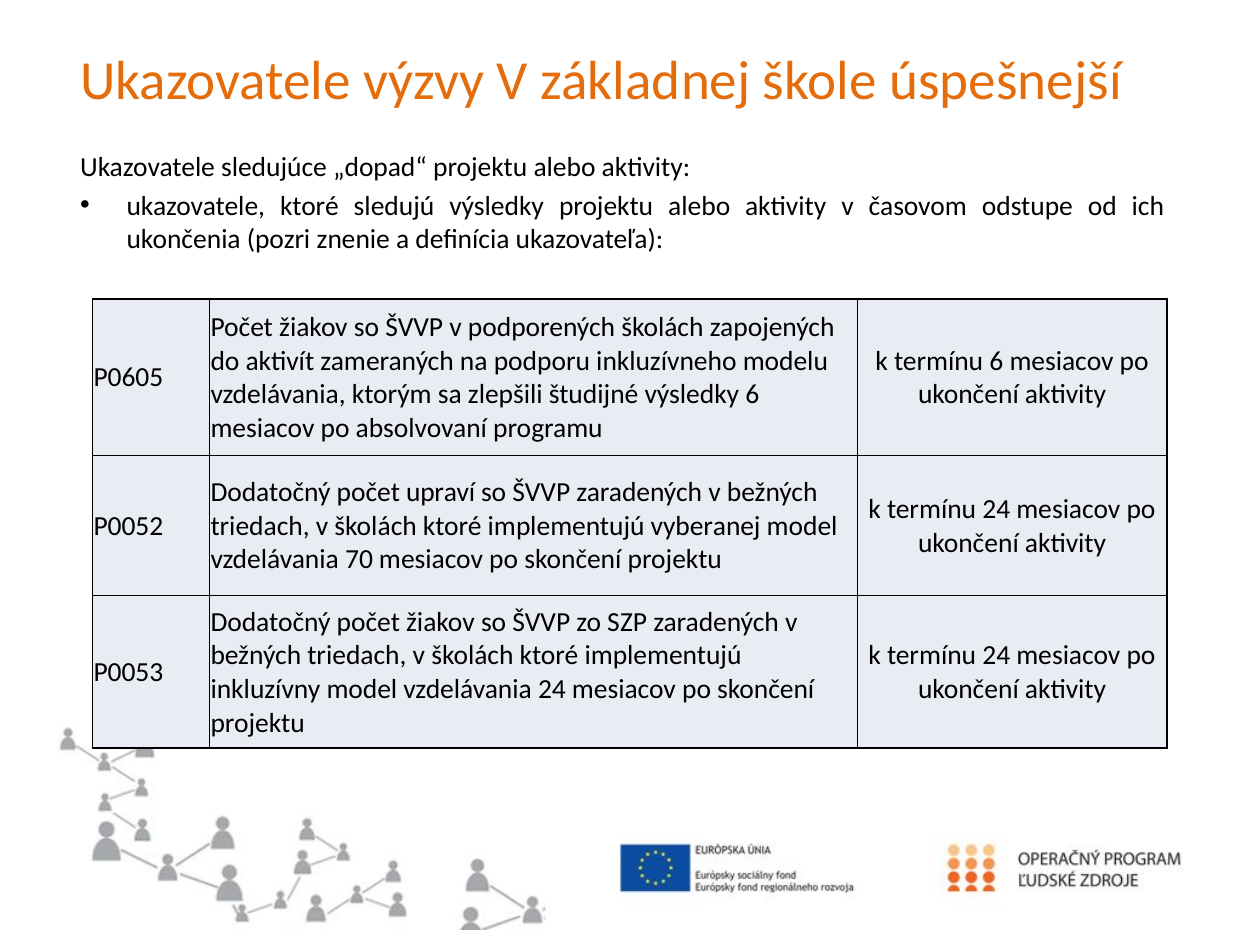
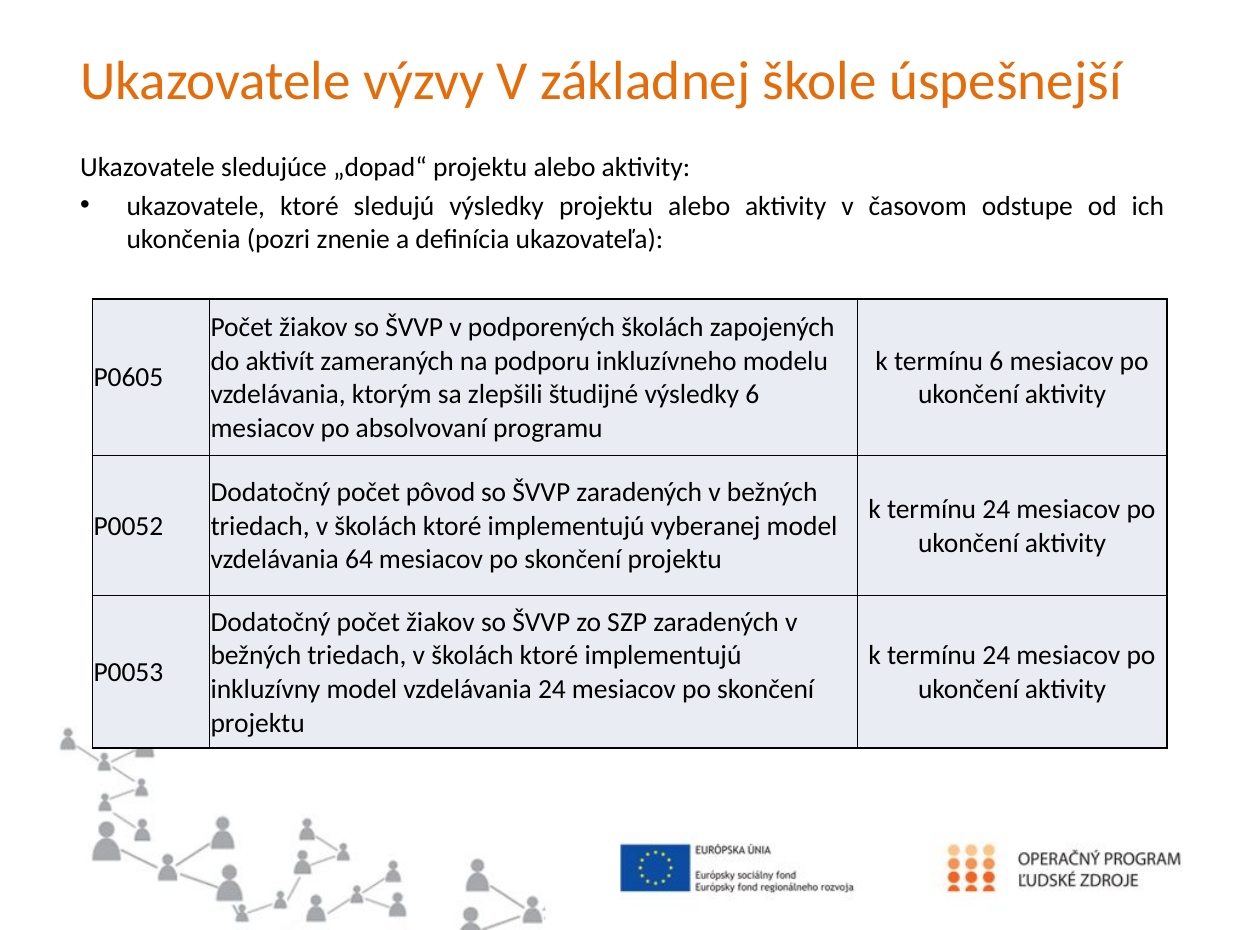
upraví: upraví -> pôvod
70: 70 -> 64
